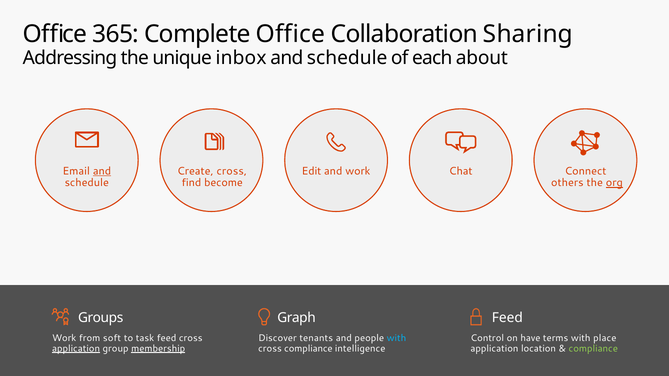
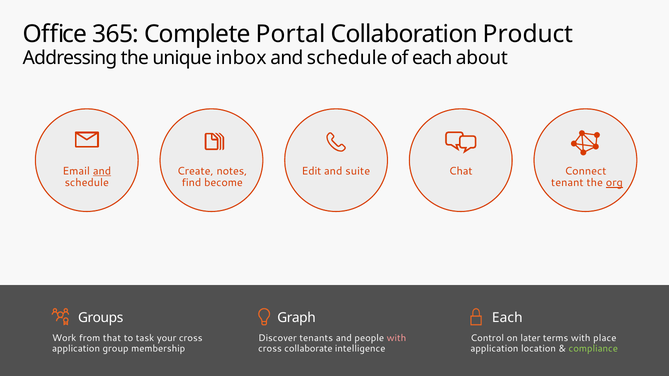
Complete Office: Office -> Portal
Sharing: Sharing -> Product
Create cross: cross -> notes
and work: work -> suite
others: others -> tenant
Feed at (507, 318): Feed -> Each
soft: soft -> that
task feed: feed -> your
with at (396, 338) colour: light blue -> pink
have: have -> later
application at (76, 349) underline: present -> none
membership underline: present -> none
cross compliance: compliance -> collaborate
